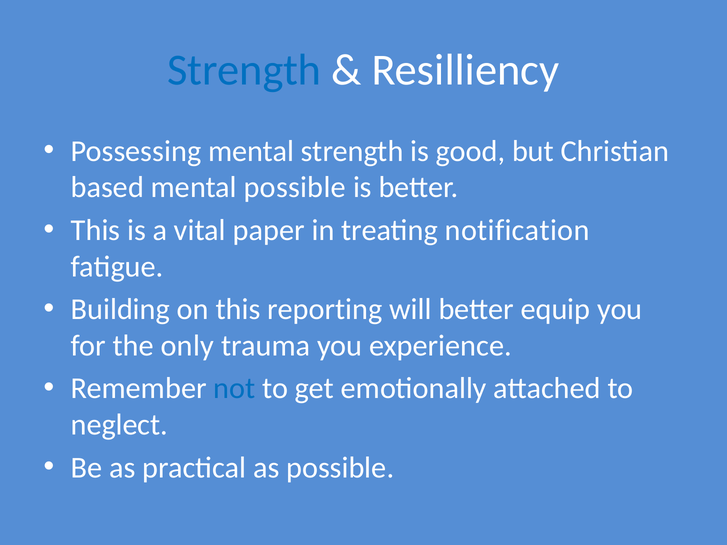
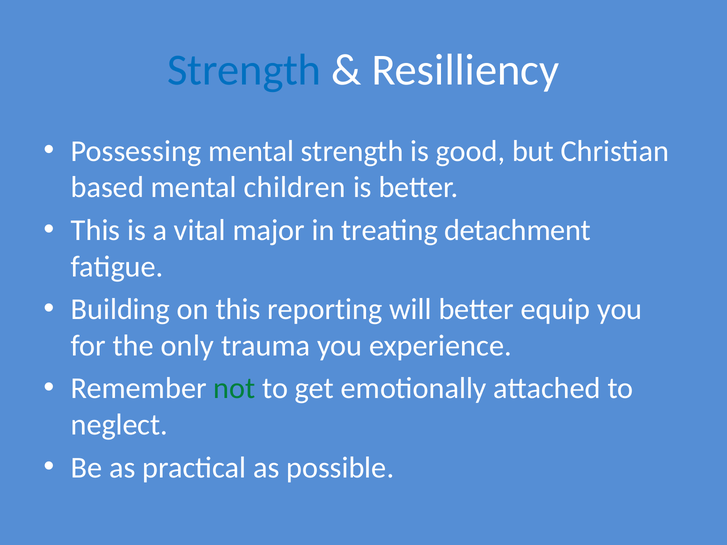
mental possible: possible -> children
paper: paper -> major
notification: notification -> detachment
not colour: blue -> green
